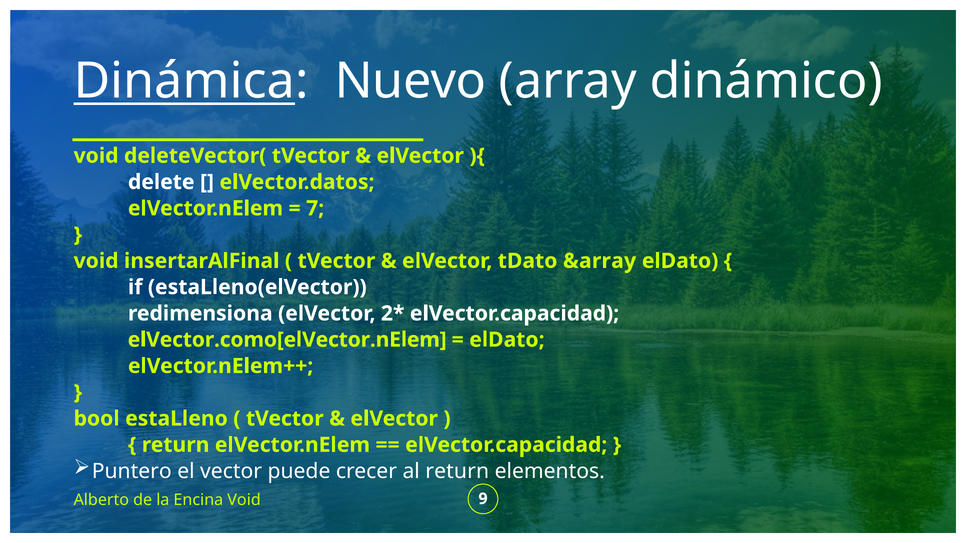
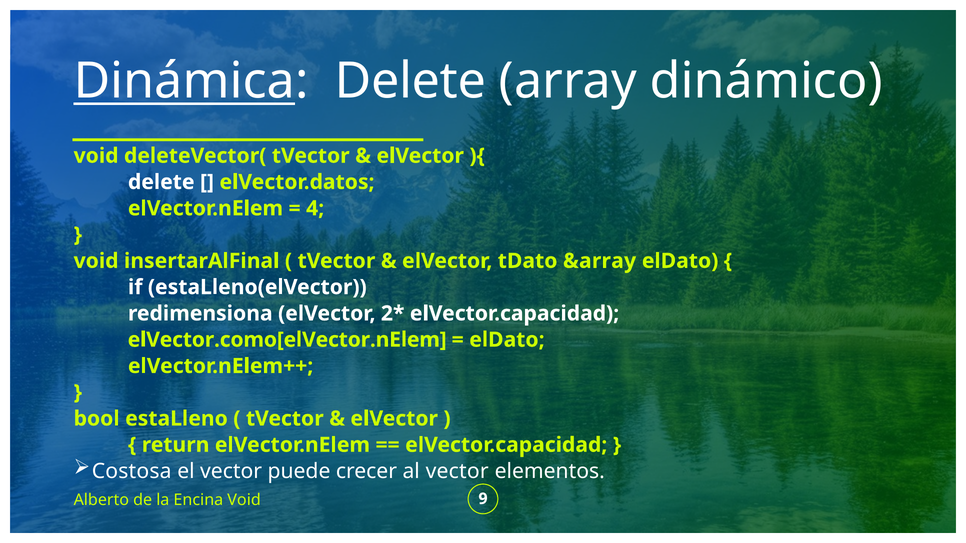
Dinámica Nuevo: Nuevo -> Delete
7: 7 -> 4
Puntero: Puntero -> Costosa
al return: return -> vector
